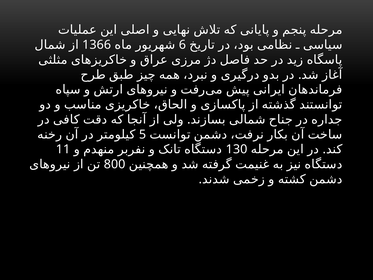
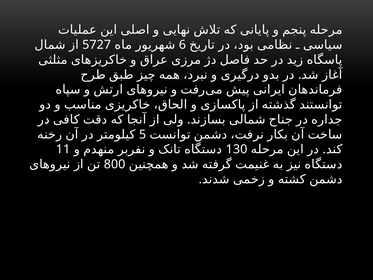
1366: 1366 -> 5727
